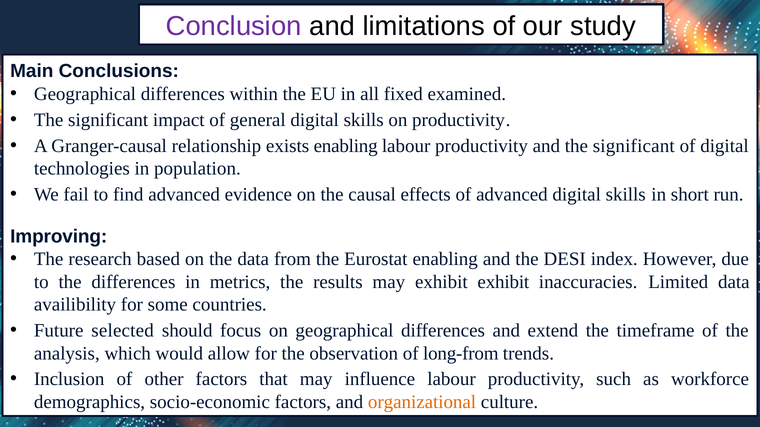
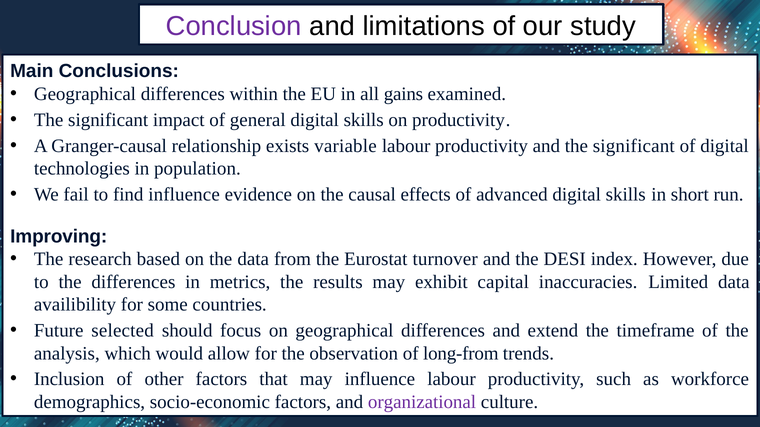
fixed: fixed -> gains
exists enabling: enabling -> variable
find advanced: advanced -> influence
Eurostat enabling: enabling -> turnover
exhibit exhibit: exhibit -> capital
organizational colour: orange -> purple
